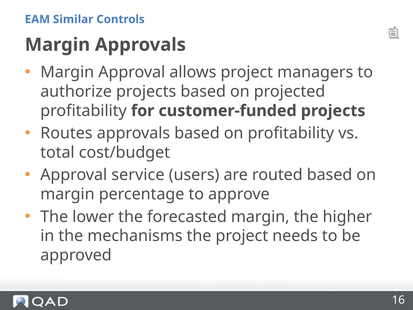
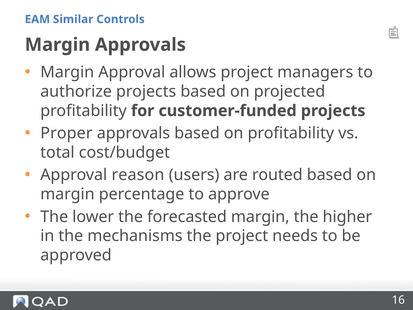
Routes: Routes -> Proper
service: service -> reason
